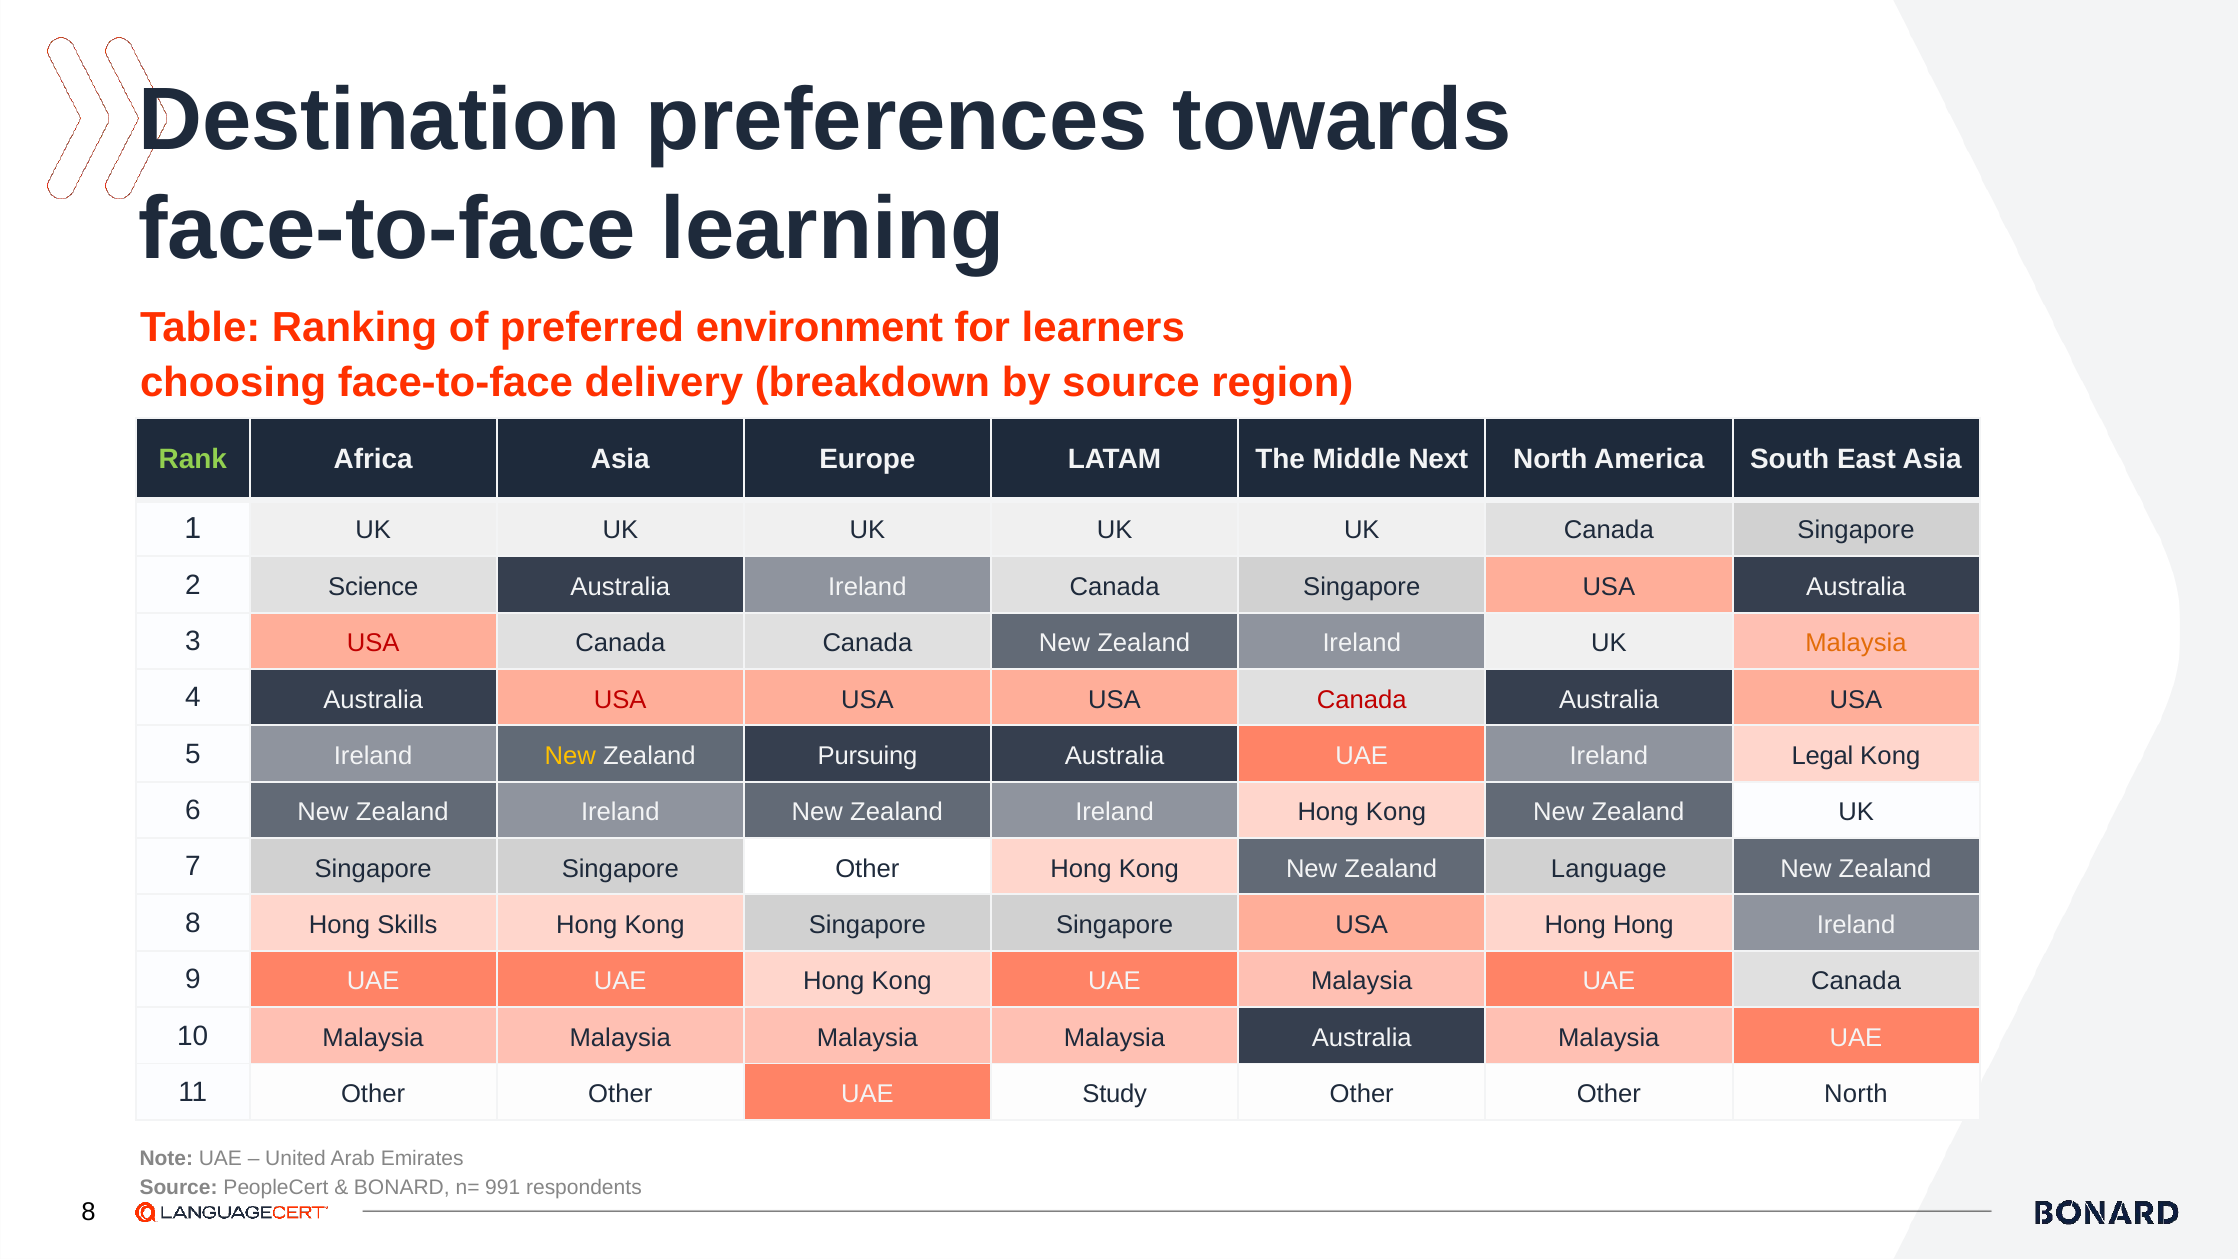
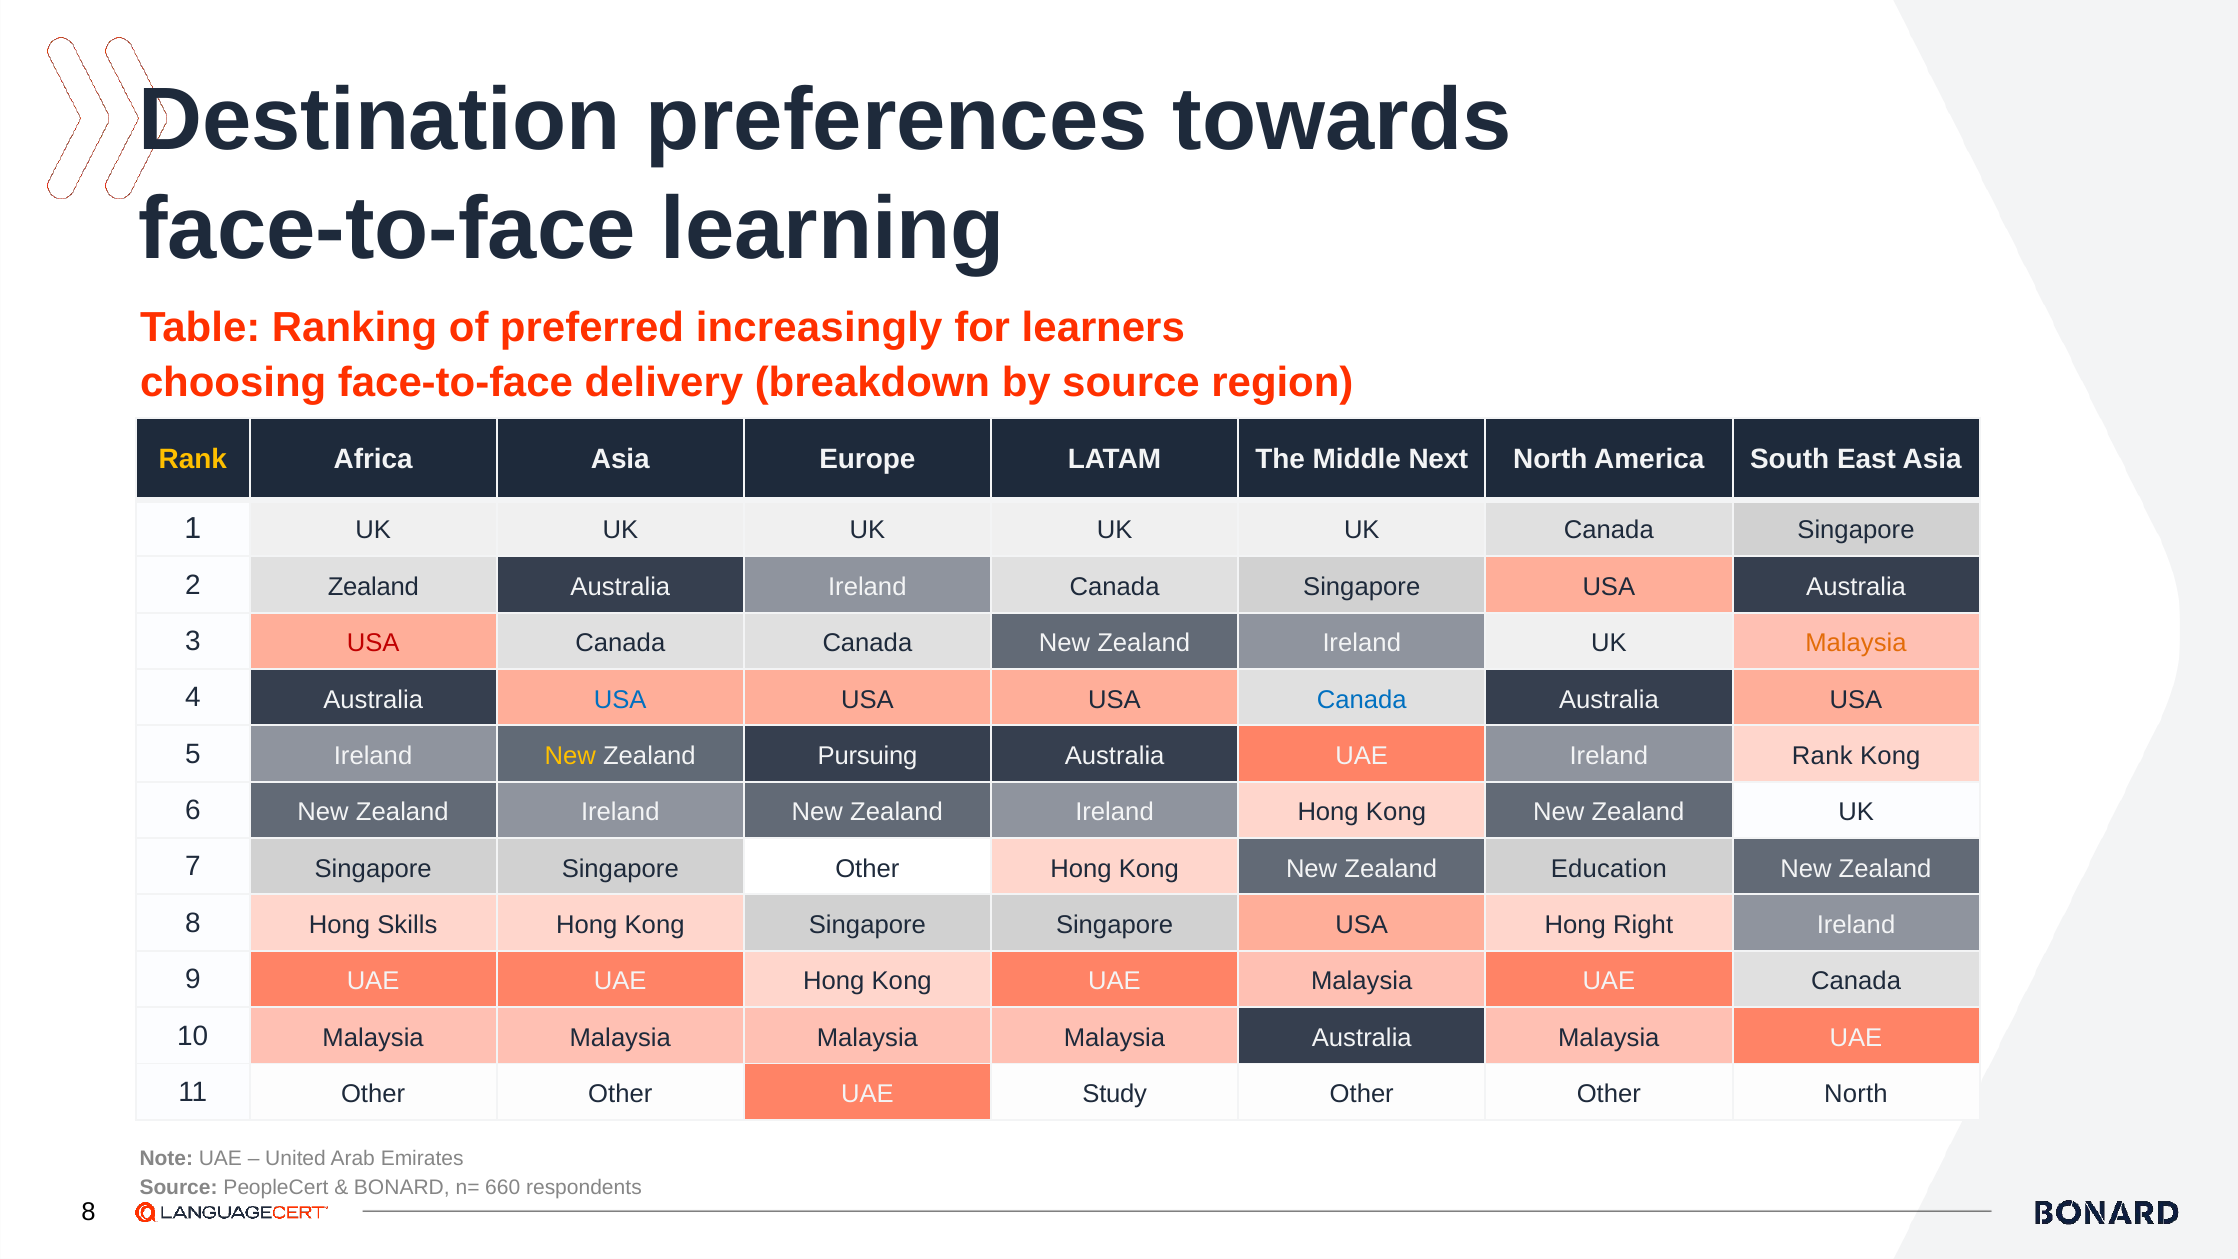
environment: environment -> increasingly
Rank at (193, 459) colour: light green -> yellow
2 Science: Science -> Zealand
USA at (620, 700) colour: red -> blue
Canada at (1362, 700) colour: red -> blue
Ireland Legal: Legal -> Rank
Language: Language -> Education
Hong Hong: Hong -> Right
991: 991 -> 660
